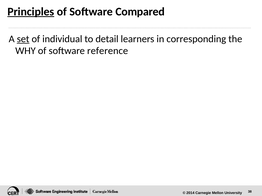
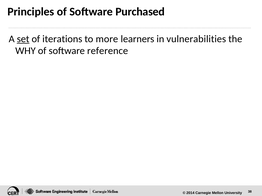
Principles underline: present -> none
Compared: Compared -> Purchased
individual: individual -> iterations
detail: detail -> more
corresponding: corresponding -> vulnerabilities
